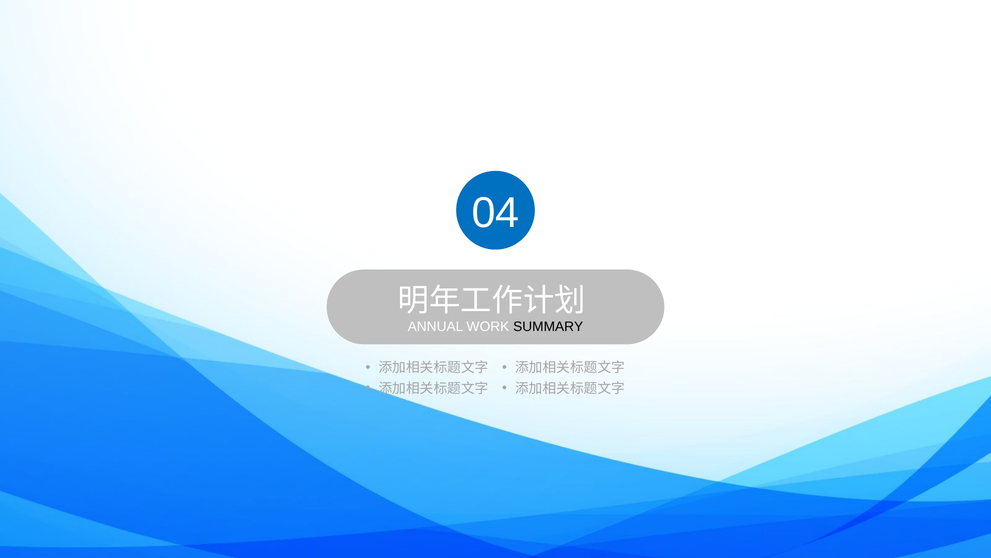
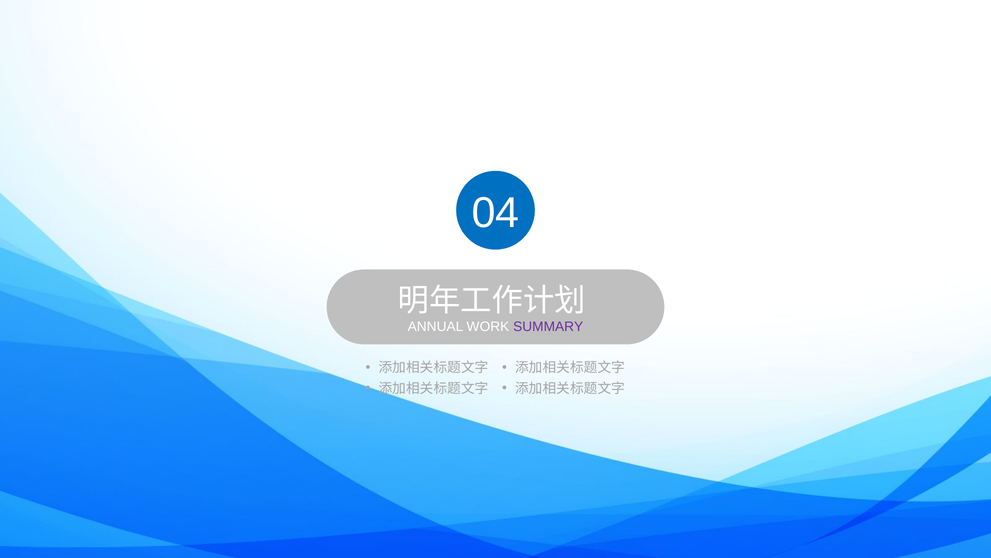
SUMMARY colour: black -> purple
